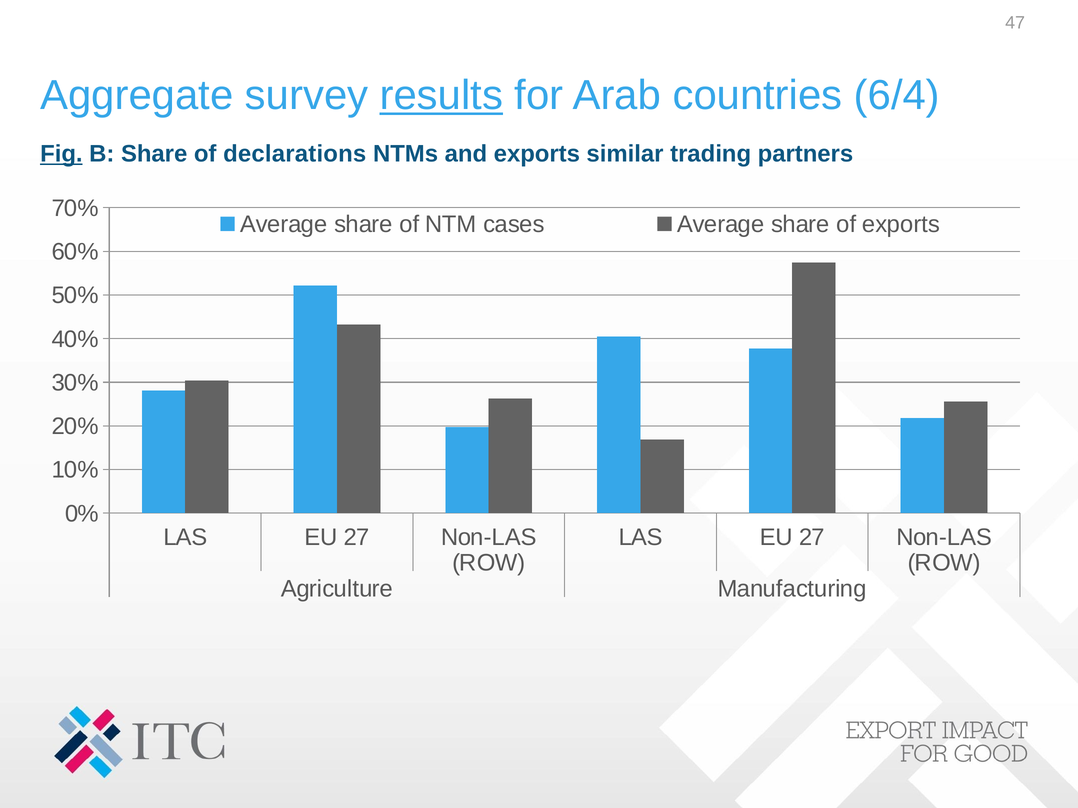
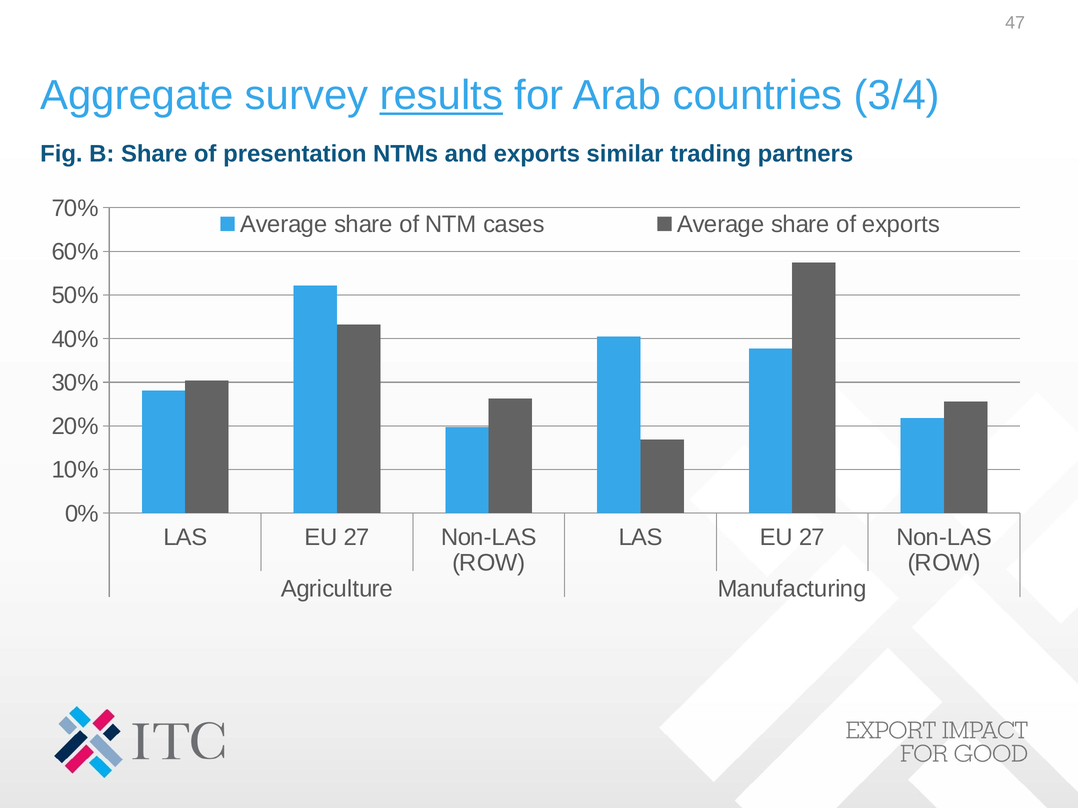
6/4: 6/4 -> 3/4
Fig underline: present -> none
declarations: declarations -> presentation
